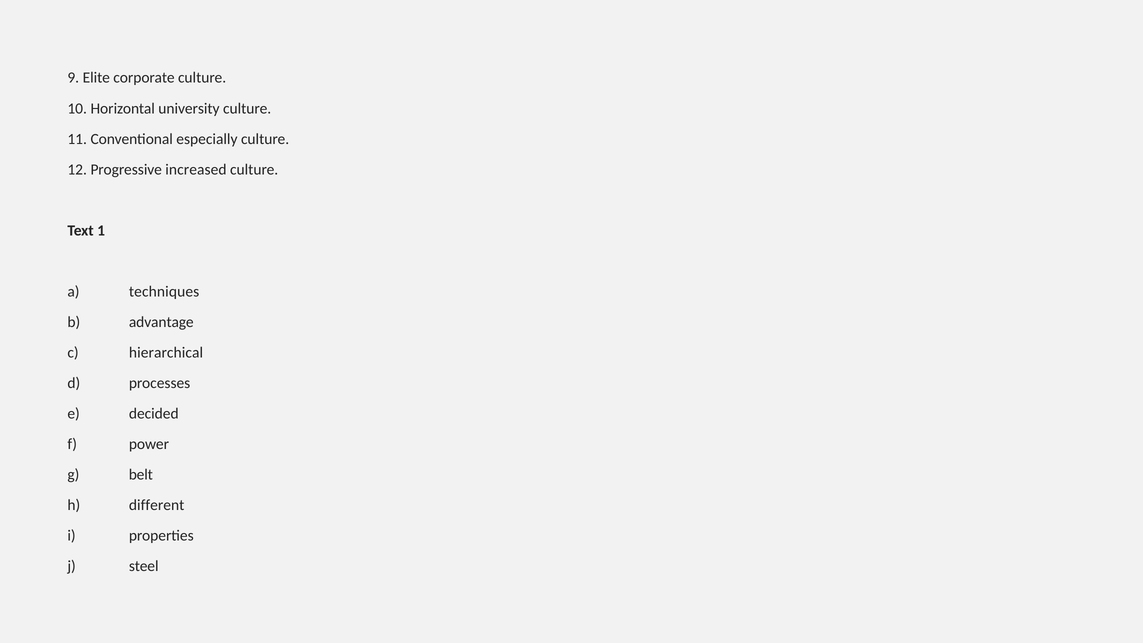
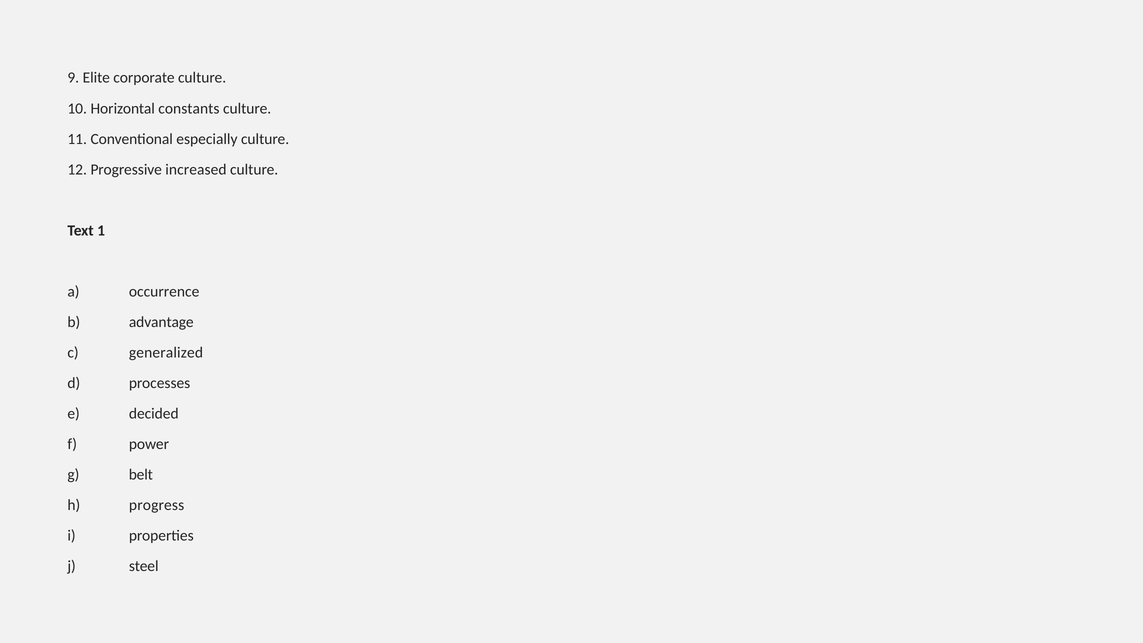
university: university -> constants
techniques: techniques -> occurrence
hierarchical: hierarchical -> generalized
different: different -> progress
